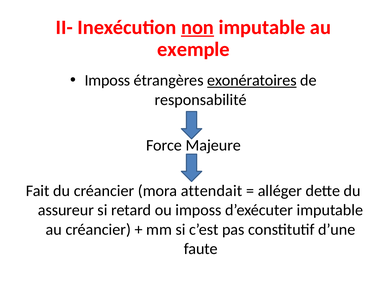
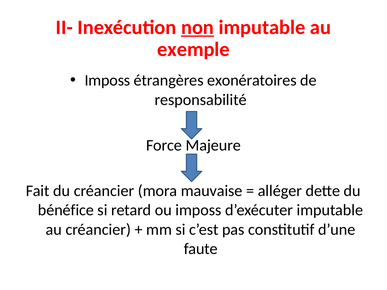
exonératoires underline: present -> none
attendait: attendait -> mauvaise
assureur: assureur -> bénéfice
